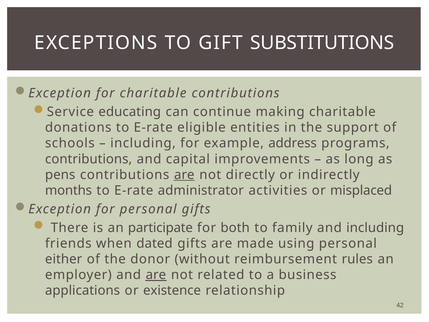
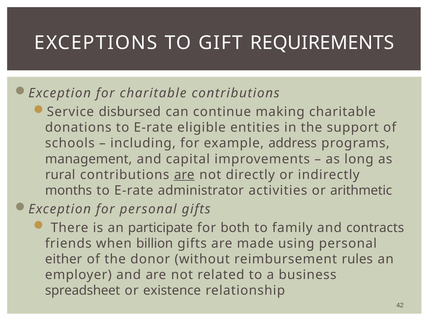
SUBSTITUTIONS: SUBSTITUTIONS -> REQUIREMENTS
educating: educating -> disbursed
contributions at (89, 159): contributions -> management
pens: pens -> rural
misplaced: misplaced -> arithmetic
and including: including -> contracts
dated: dated -> billion
are at (156, 275) underline: present -> none
applications: applications -> spreadsheet
